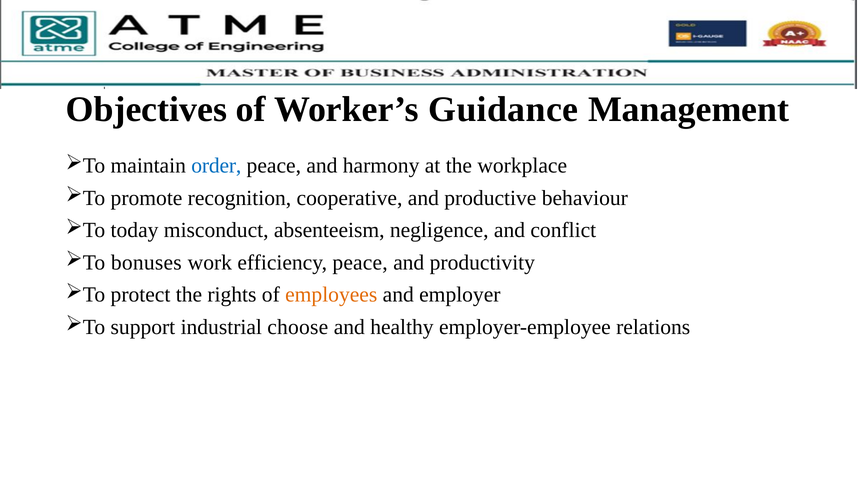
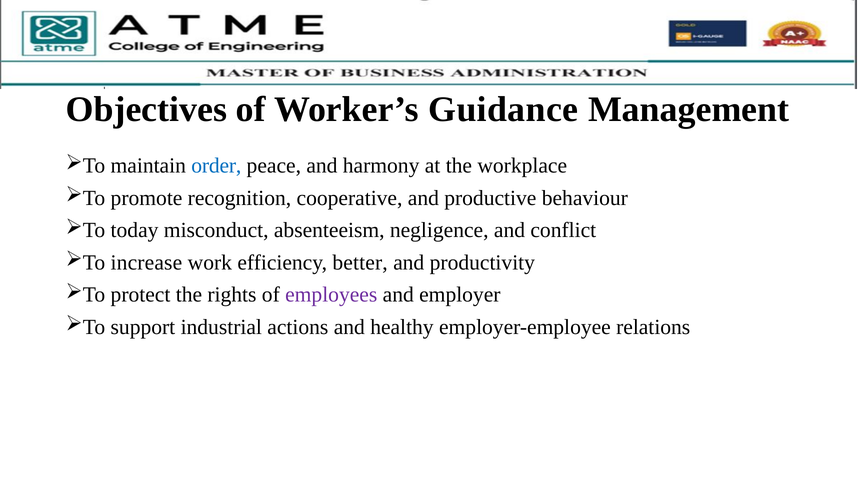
bonuses: bonuses -> increase
efficiency peace: peace -> better
employees colour: orange -> purple
choose: choose -> actions
